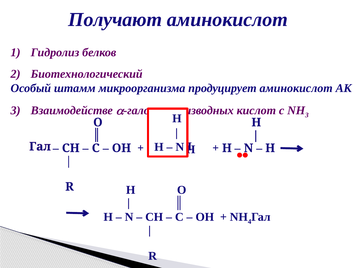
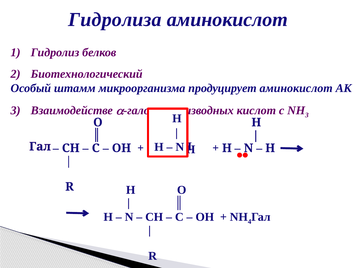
Получают: Получают -> Гидролиза
